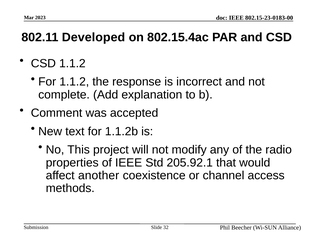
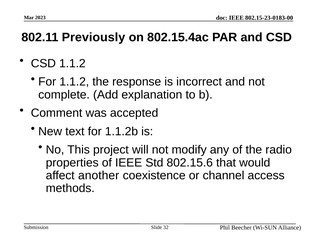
Developed: Developed -> Previously
205.92.1: 205.92.1 -> 802.15.6
